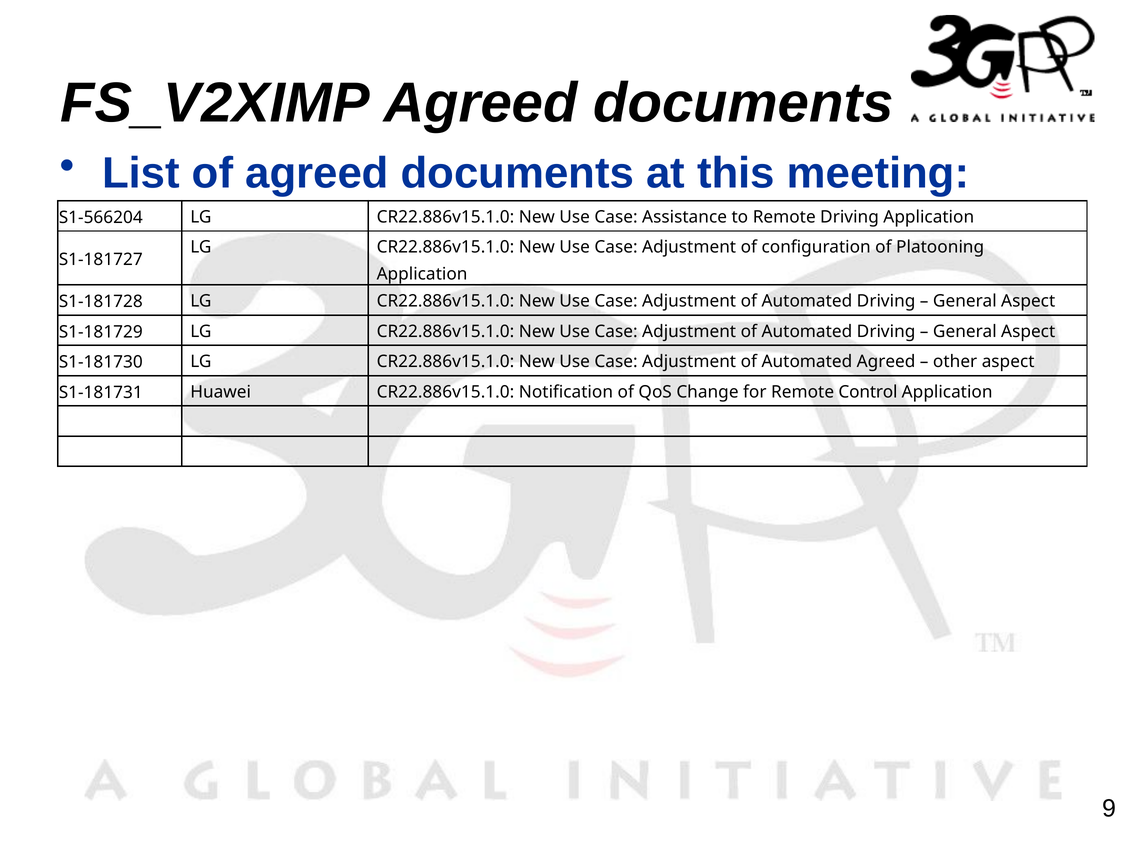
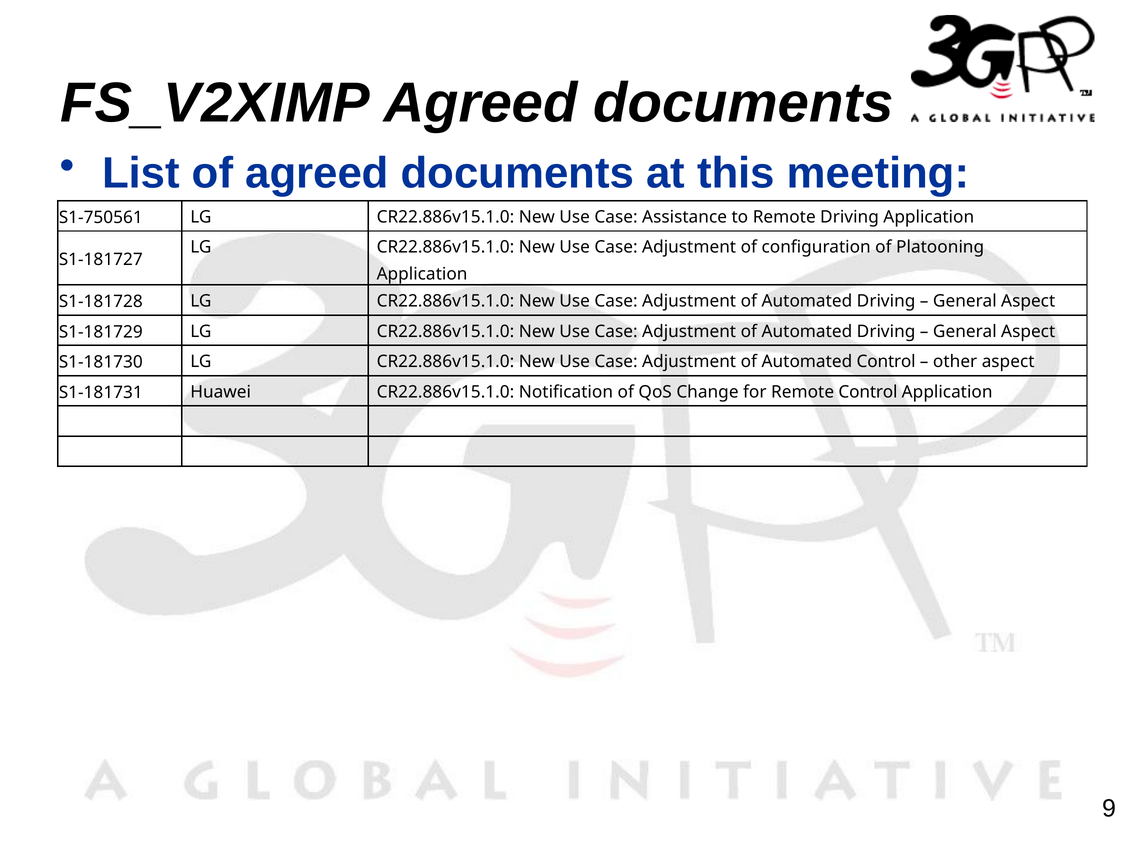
S1-566204: S1-566204 -> S1-750561
Automated Agreed: Agreed -> Control
